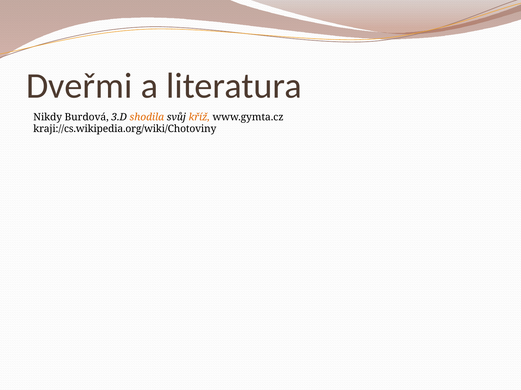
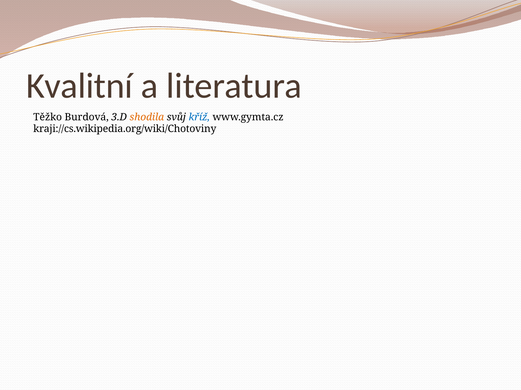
Dveřmi: Dveřmi -> Kvalitní
Nikdy: Nikdy -> Těžko
kříž colour: orange -> blue
